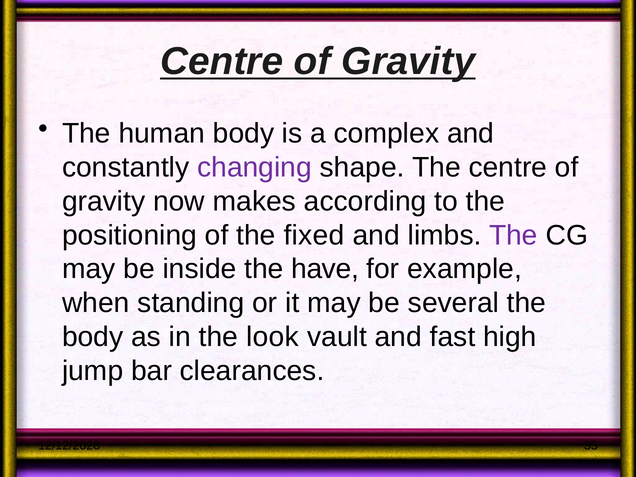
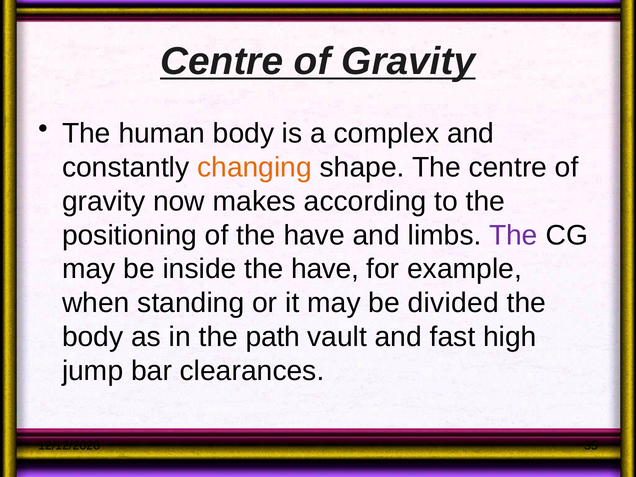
changing colour: purple -> orange
of the fixed: fixed -> have
several: several -> divided
look: look -> path
